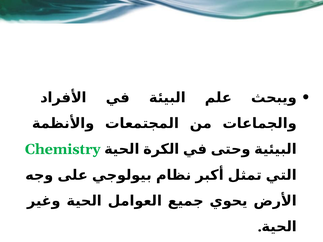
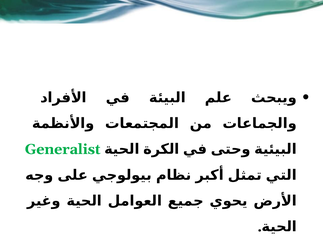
Chemistry: Chemistry -> Generalist
